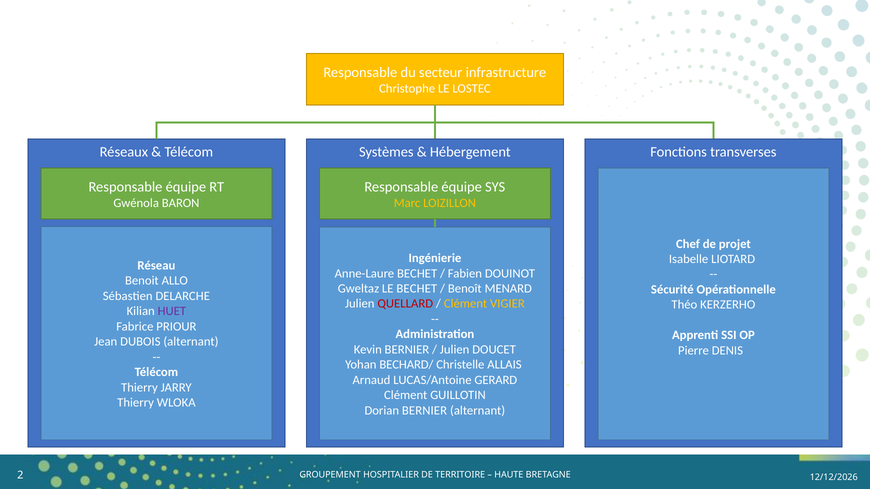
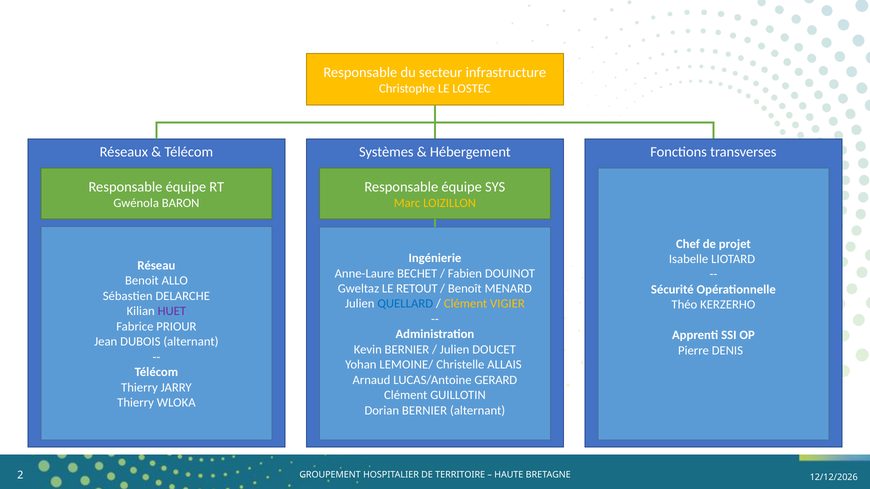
LE BECHET: BECHET -> RETOUT
QUELLARD colour: red -> blue
BECHARD/: BECHARD/ -> LEMOINE/
